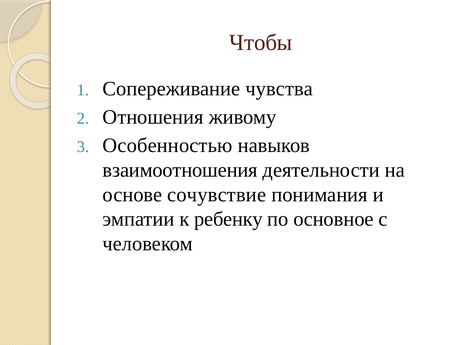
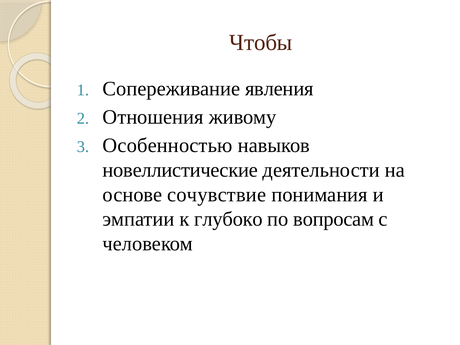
чувства: чувства -> явления
взаимоотношения: взаимоотношения -> новеллистические
ребенку: ребенку -> глубоко
основное: основное -> вопросам
